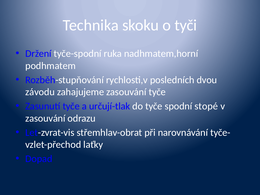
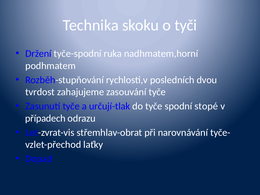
závodu: závodu -> tvrdost
zasouvání at (45, 118): zasouvání -> případech
